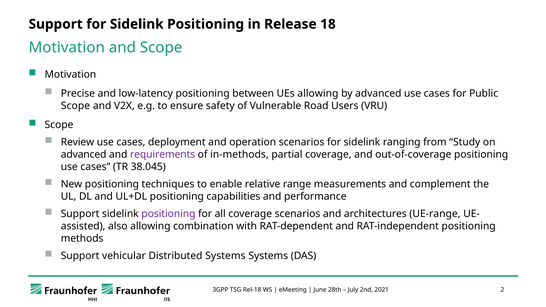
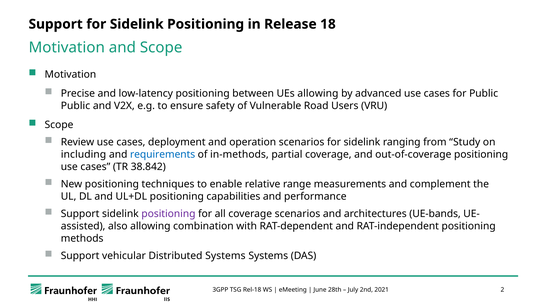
Scope at (75, 106): Scope -> Public
advanced at (84, 155): advanced -> including
requirements colour: purple -> blue
38.045: 38.045 -> 38.842
UE-range: UE-range -> UE-bands
